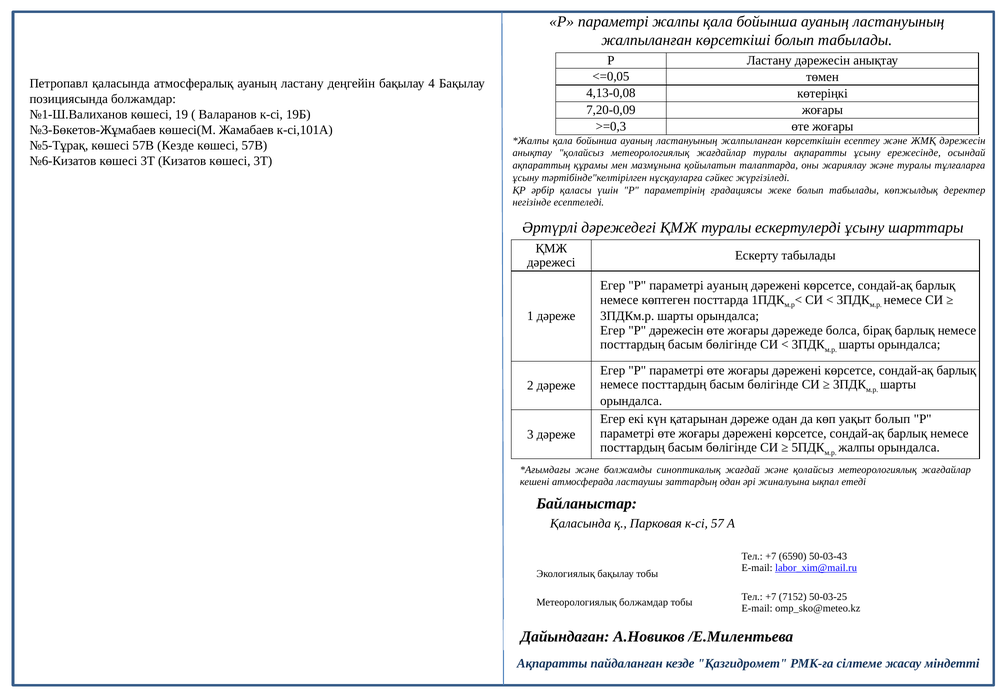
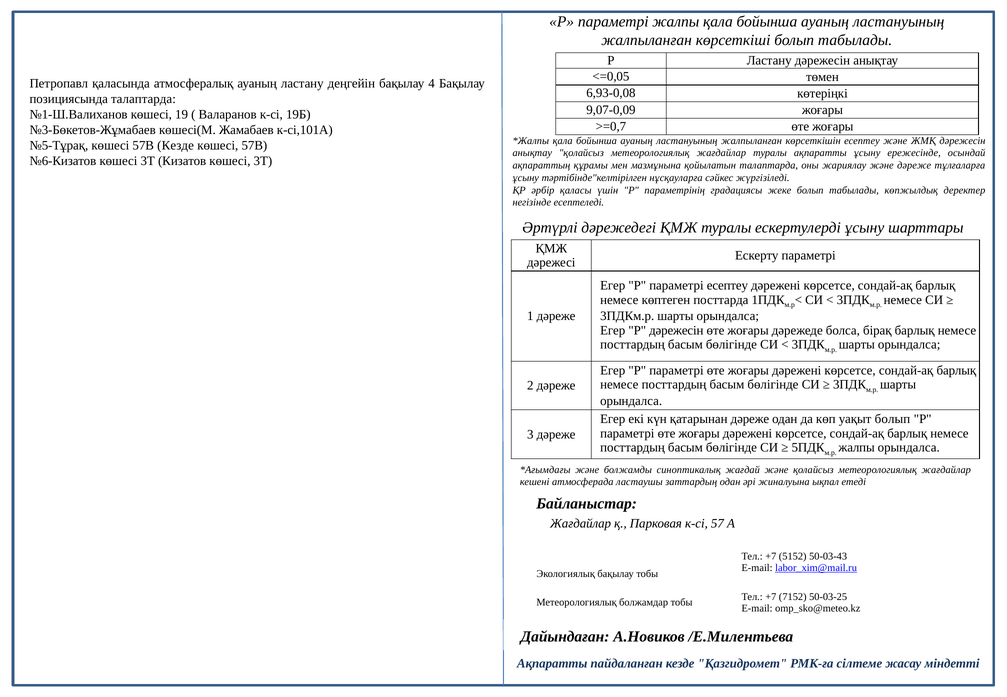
4,13-0,08: 4,13-0,08 -> 6,93-0,08
позициясында болжамдар: болжамдар -> талаптарда
7,20-0,09: 7,20-0,09 -> 9,07-0,09
>=0,3: >=0,3 -> >=0,7
және туралы: туралы -> дәреже
Ескерту табылады: табылады -> параметрі
параметрі ауаның: ауаның -> есептеу
Қаласында at (581, 524): Қаласында -> Жағдайлар
6590: 6590 -> 5152
